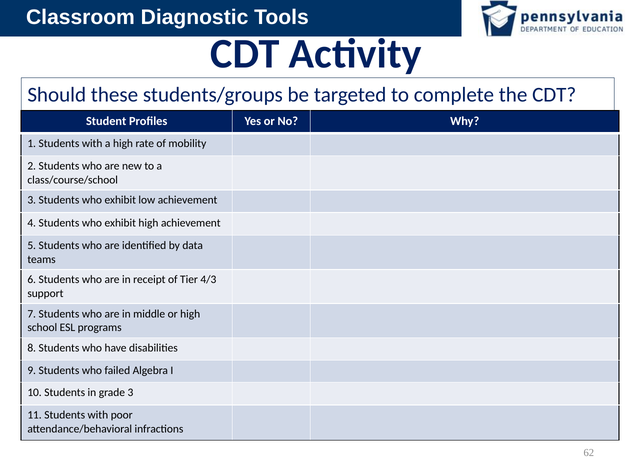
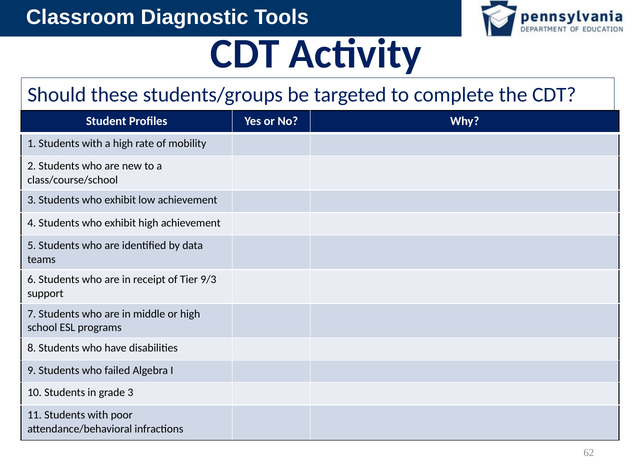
4/3: 4/3 -> 9/3
